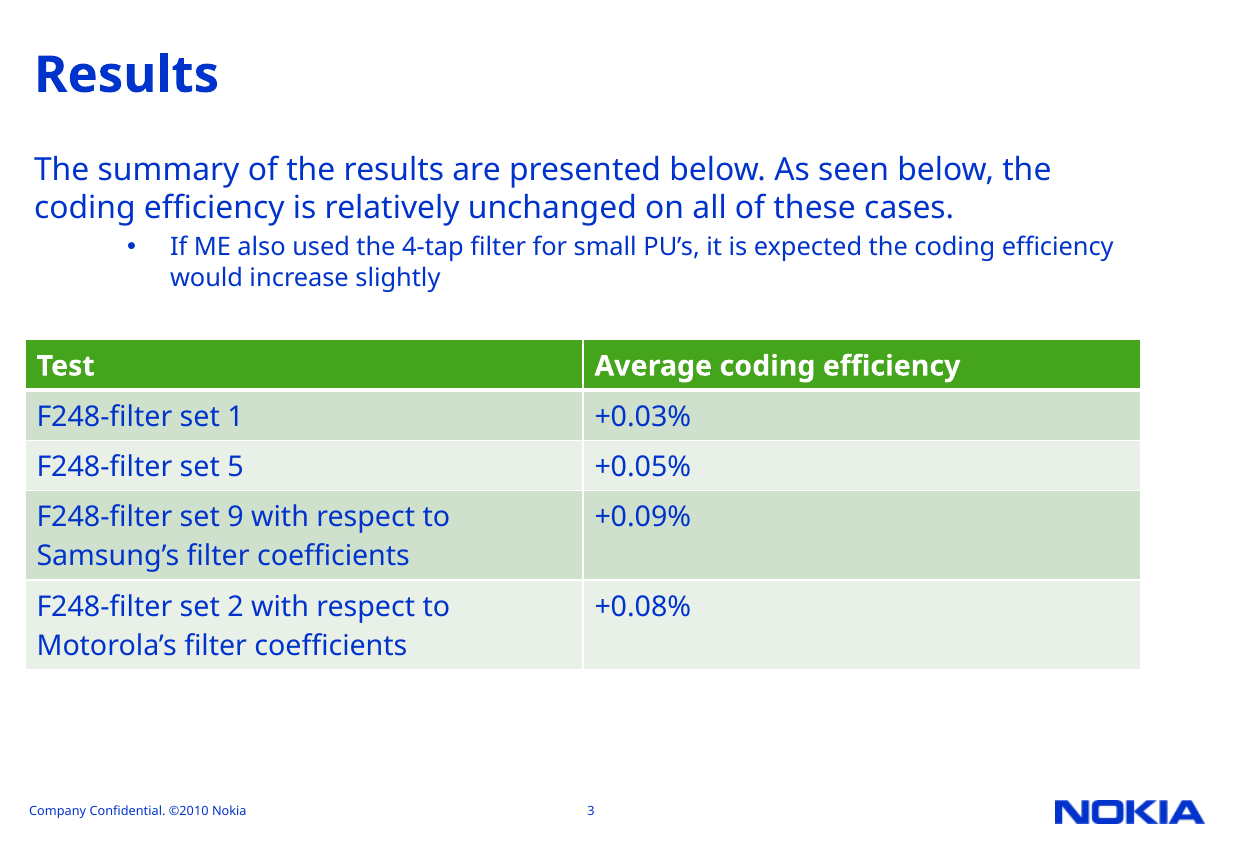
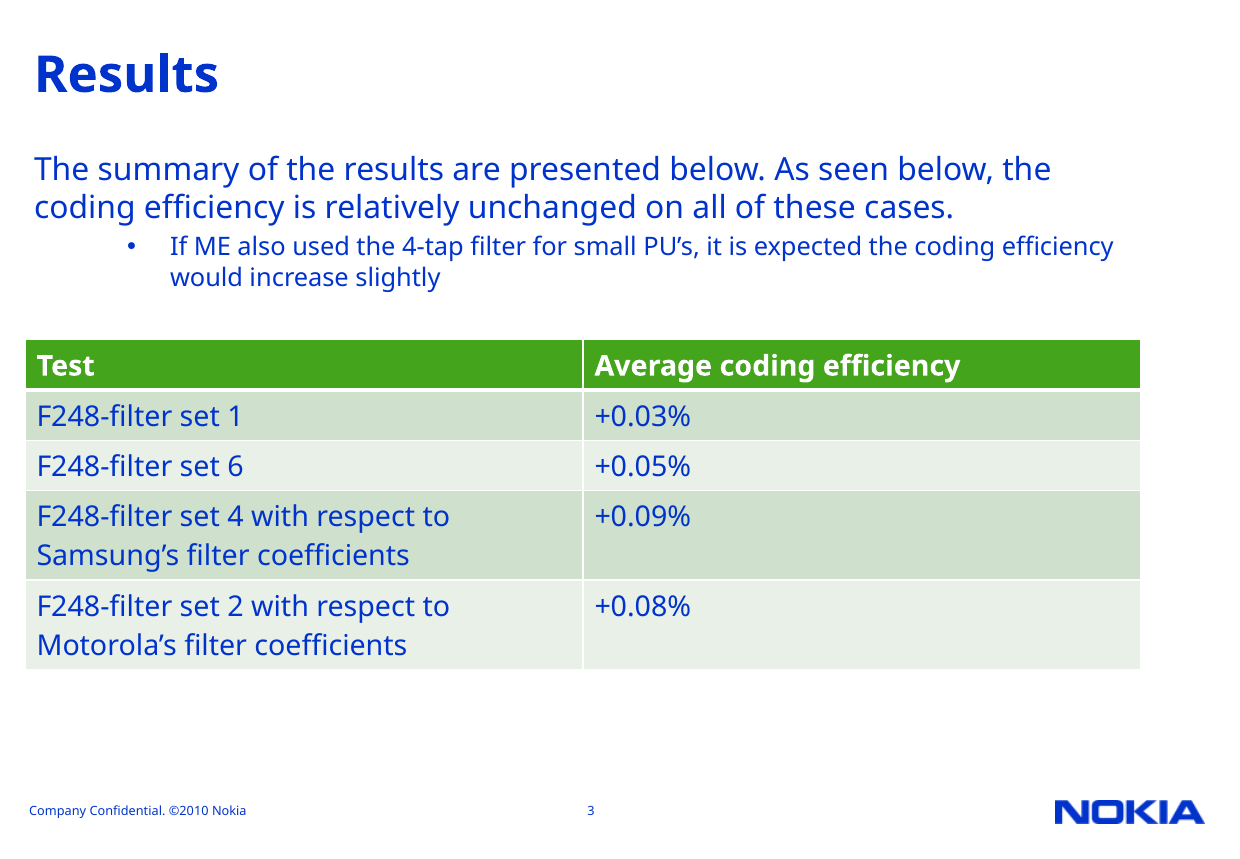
5: 5 -> 6
9: 9 -> 4
